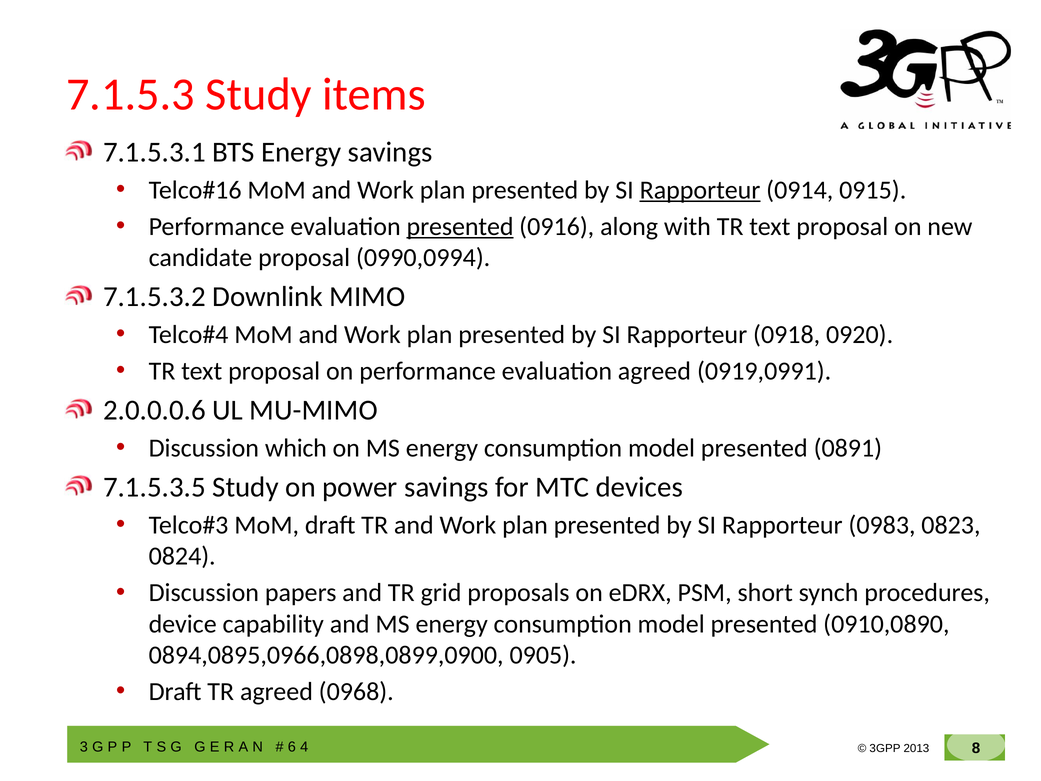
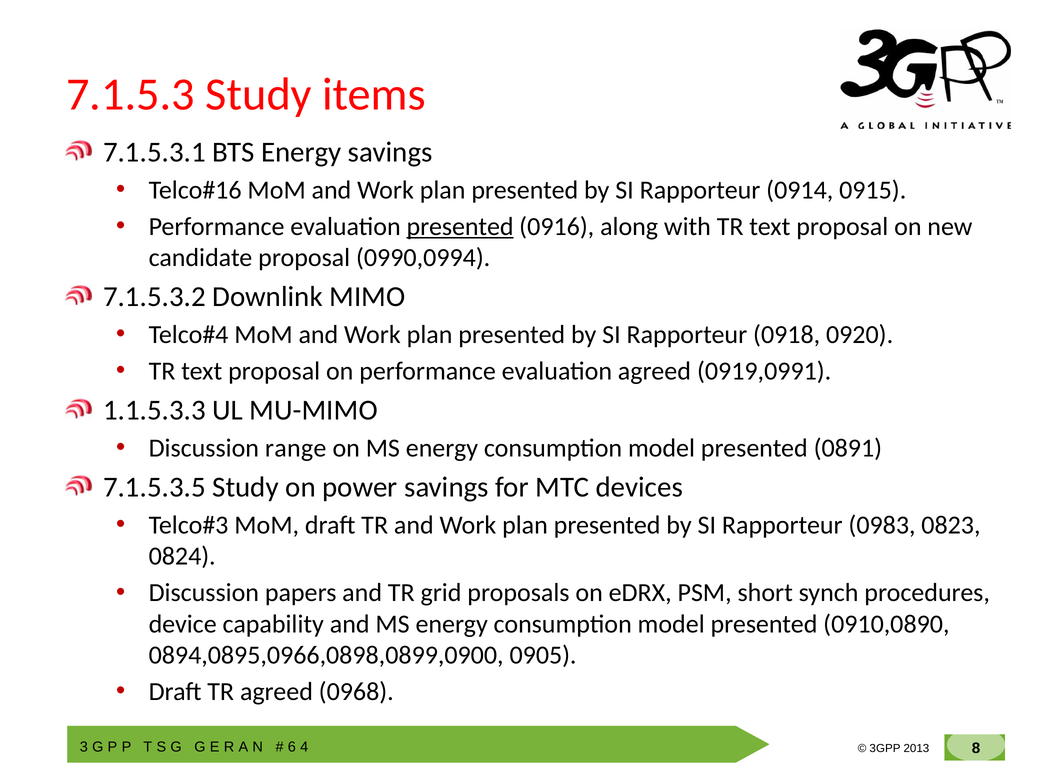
Rapporteur at (700, 190) underline: present -> none
2.0.0.0.6: 2.0.0.0.6 -> 1.1.5.3.3
which: which -> range
